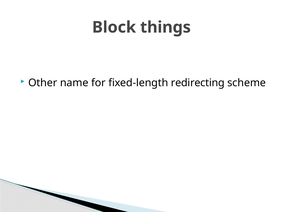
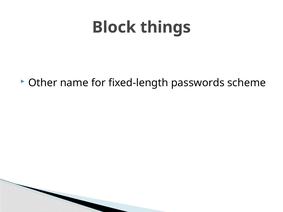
redirecting: redirecting -> passwords
